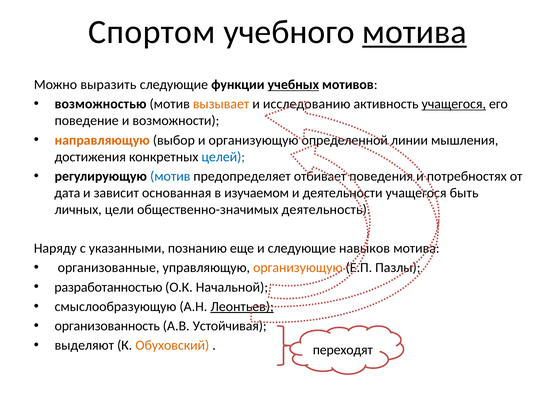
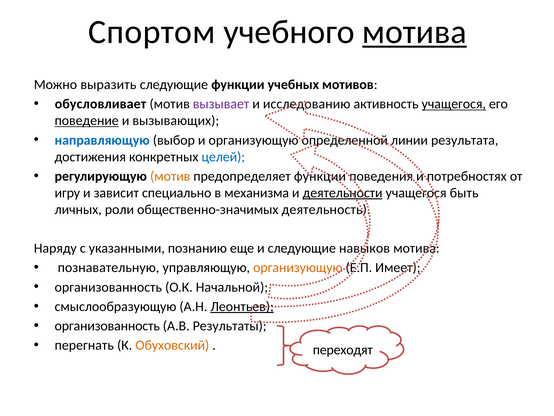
учебных underline: present -> none
возможностью: возможностью -> обусловливает
вызывает colour: orange -> purple
поведение underline: none -> present
возможности: возможности -> вызывающих
направляющую colour: orange -> blue
мышления: мышления -> результата
мотив at (170, 176) colour: blue -> orange
предопределяет отбивает: отбивает -> функции
дата: дата -> игру
основанная: основанная -> специально
изучаемом: изучаемом -> механизма
деятельности underline: none -> present
цели: цели -> роли
организованные: организованные -> познавательную
Пазлы: Пазлы -> Имеет
разработанностью at (108, 287): разработанностью -> организованность
Устойчивая: Устойчивая -> Результаты
выделяют: выделяют -> перегнать
